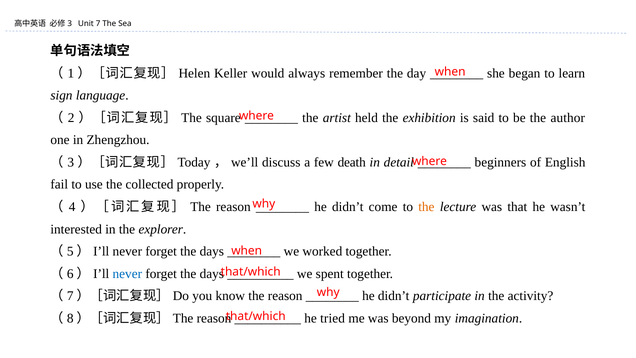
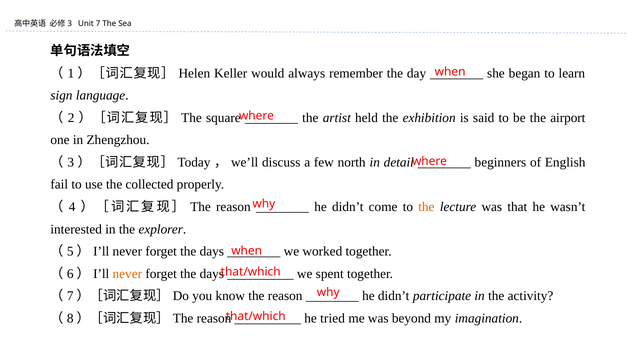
author: author -> airport
death: death -> north
never at (127, 273) colour: blue -> orange
